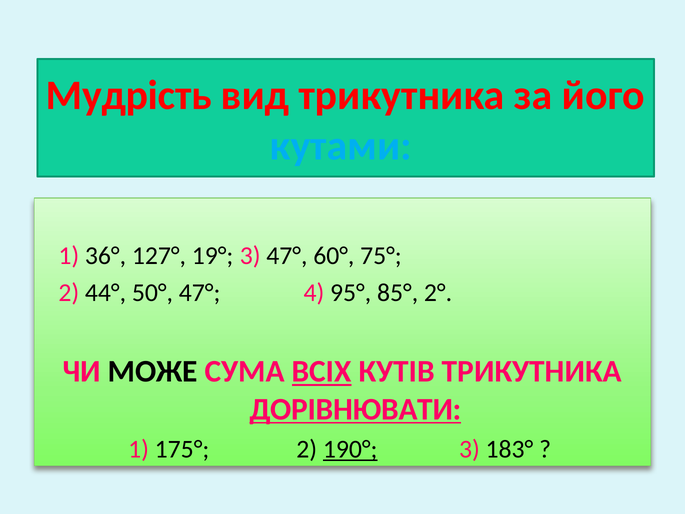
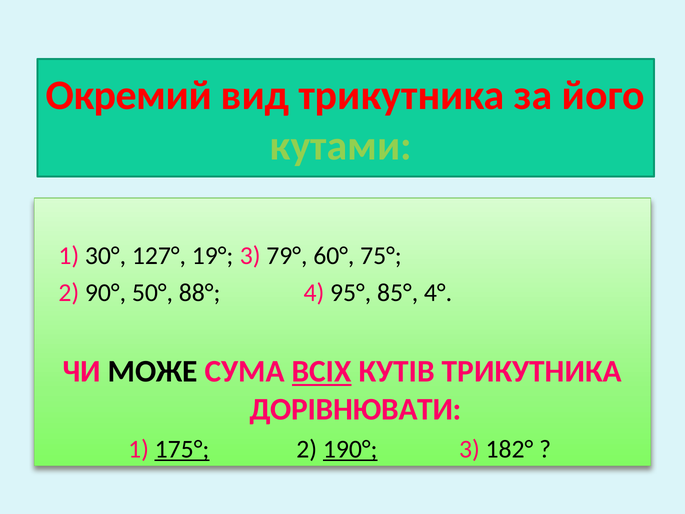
Мудрість: Мудрість -> Окремий
кутами colour: light blue -> light green
36°: 36° -> 30°
47° at (287, 256): 47° -> 79°
44°: 44° -> 90°
50° 47°: 47° -> 88°
2°: 2° -> 4°
ДОРІВНЮВАТИ underline: present -> none
175° underline: none -> present
183°: 183° -> 182°
